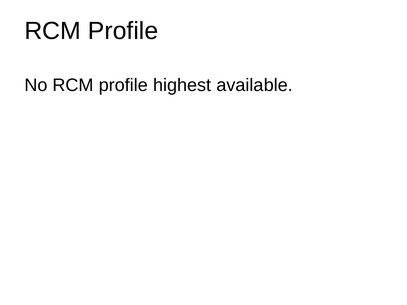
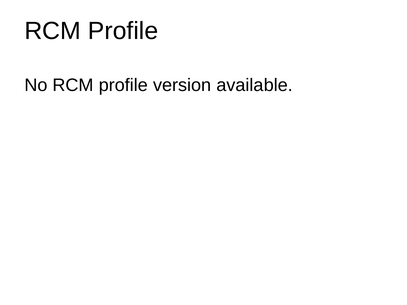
highest: highest -> version
